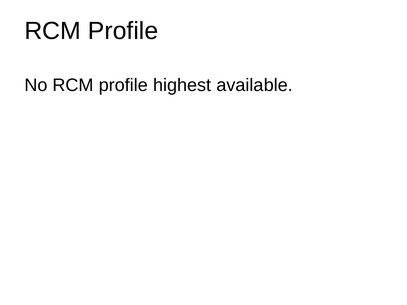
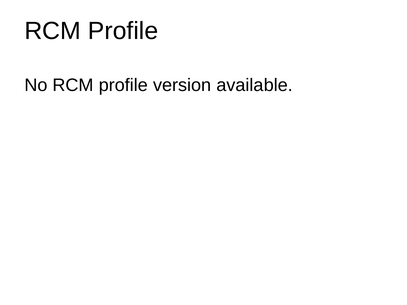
highest: highest -> version
